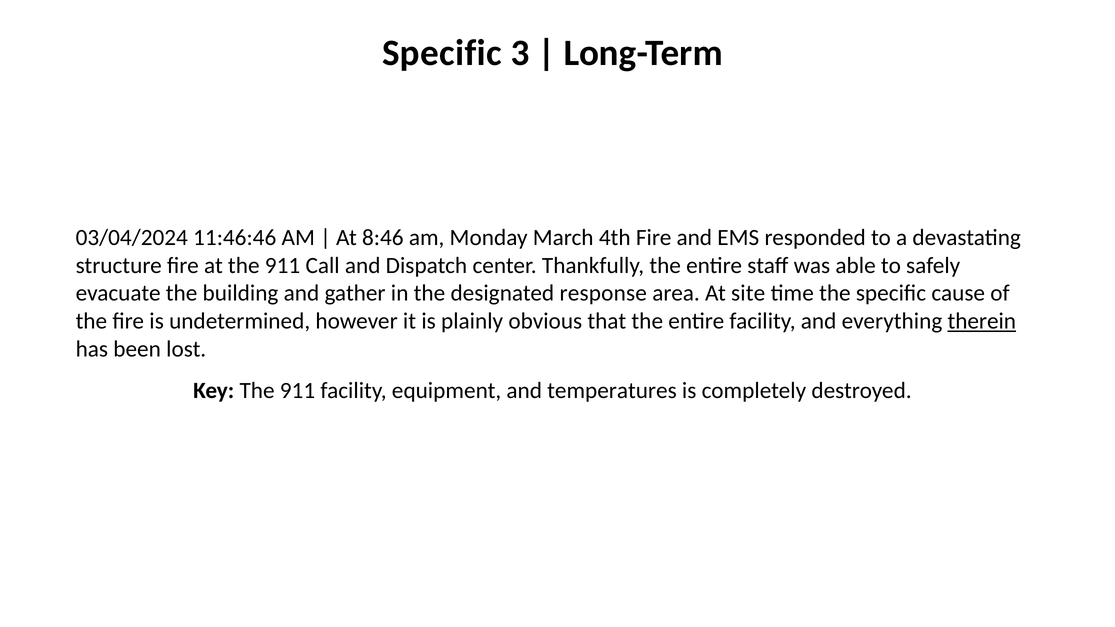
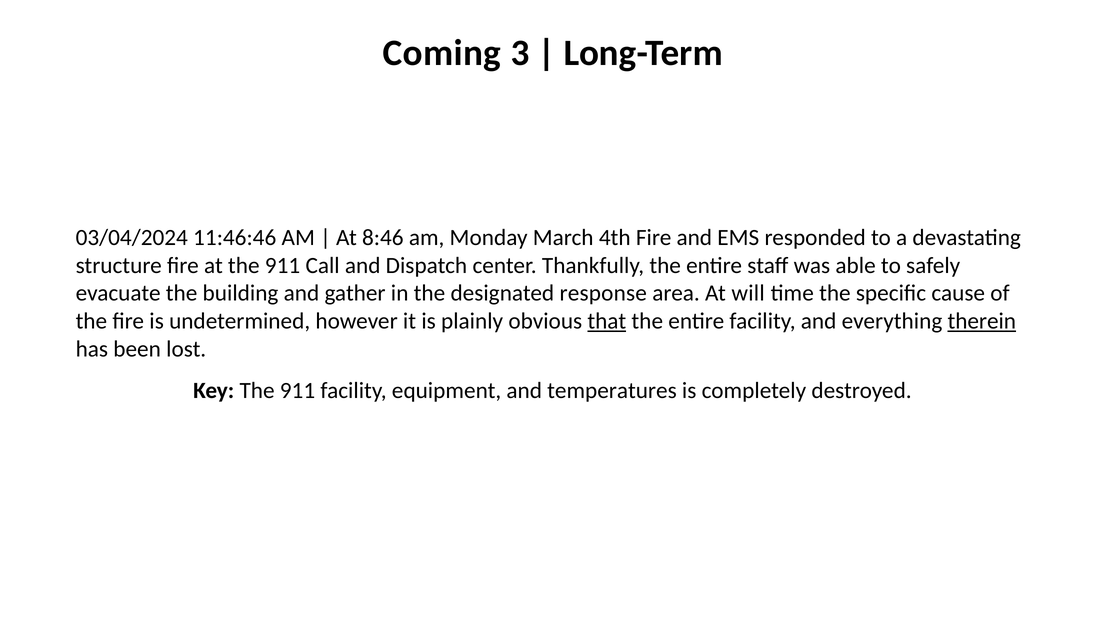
Specific at (442, 53): Specific -> Coming
site: site -> will
that underline: none -> present
